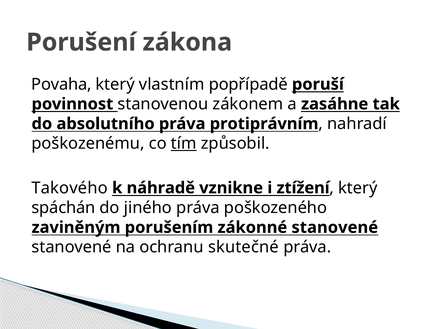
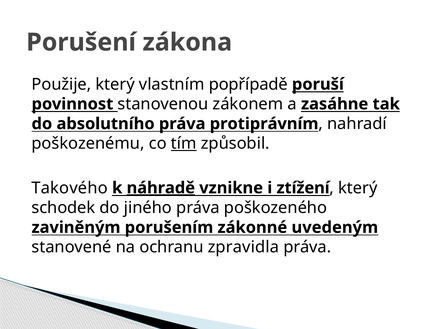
Povaha: Povaha -> Použije
náhradě underline: none -> present
spáchán: spáchán -> schodek
zákonné stanovené: stanovené -> uvedeným
skutečné: skutečné -> zpravidla
